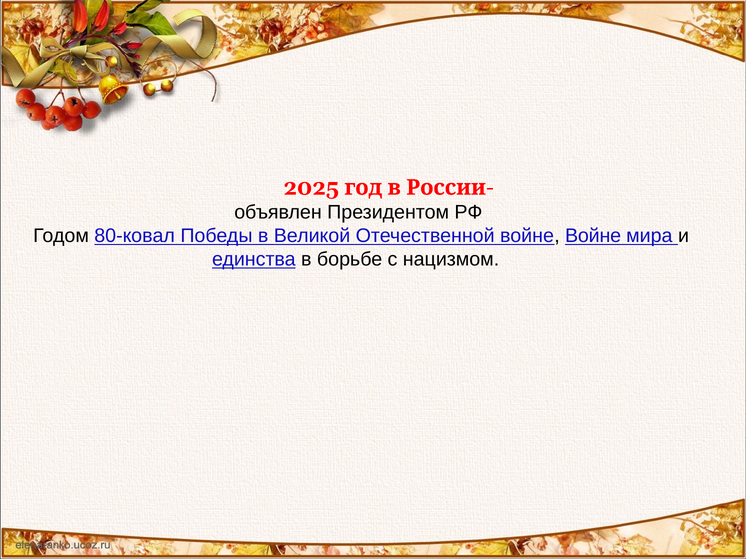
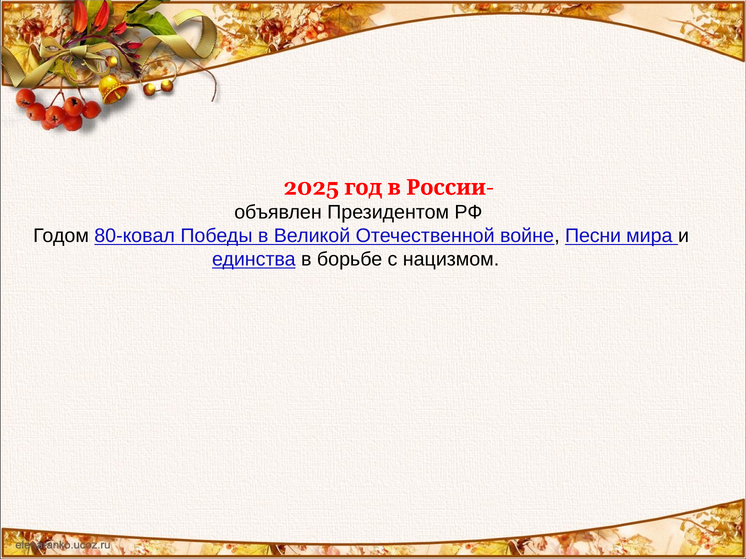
войне Войне: Войне -> Песни
